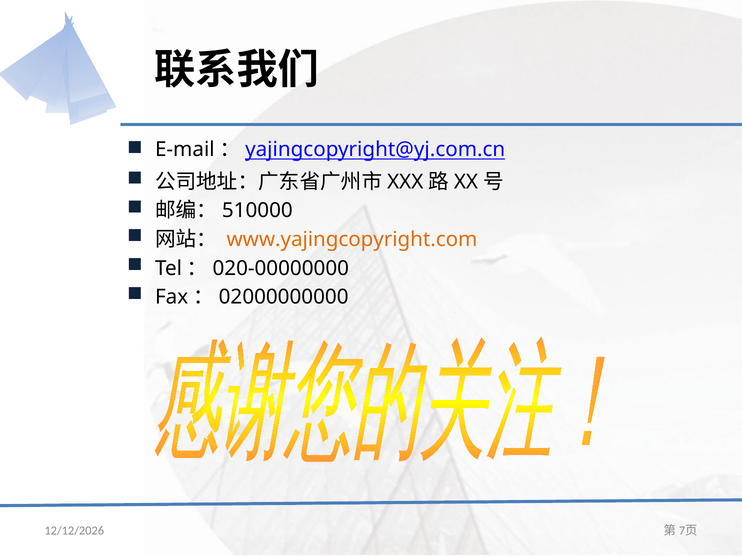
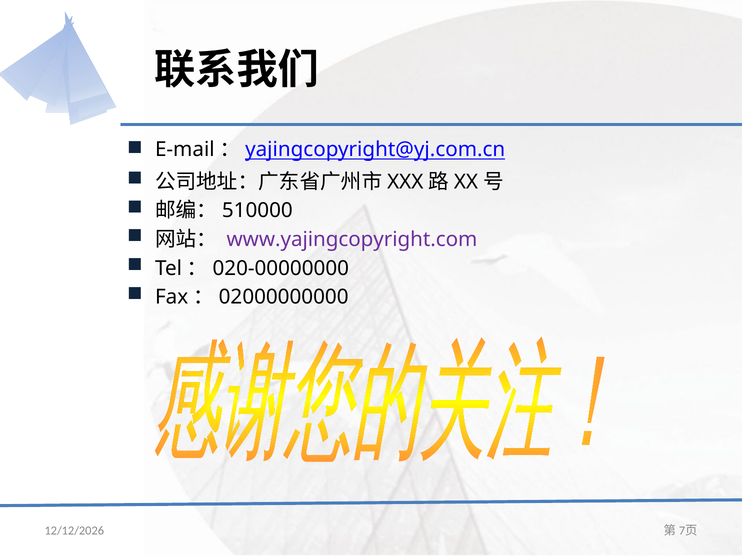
www.yajingcopyright.com colour: orange -> purple
